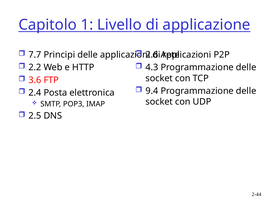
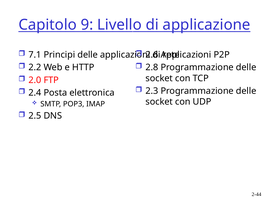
1: 1 -> 9
7.7: 7.7 -> 7.1
4.3: 4.3 -> 2.8
3.6: 3.6 -> 2.0
9.4: 9.4 -> 2.3
